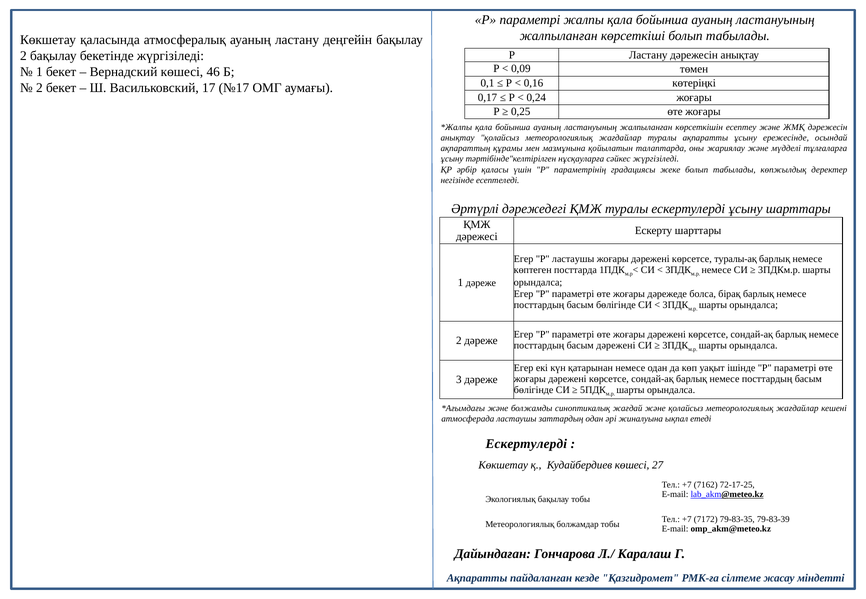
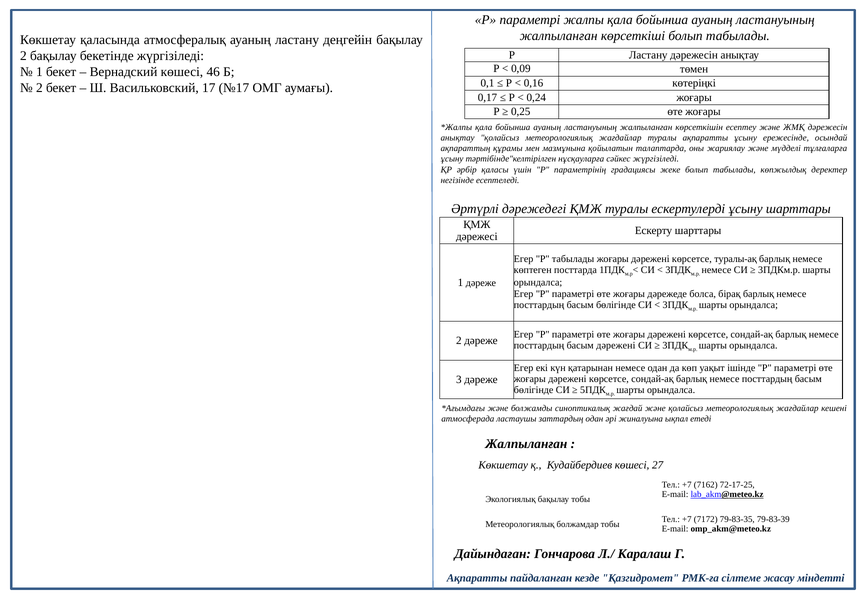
Р ластаушы: ластаушы -> табылады
Ескертулерді at (526, 444): Ескертулерді -> Жалпыланған
